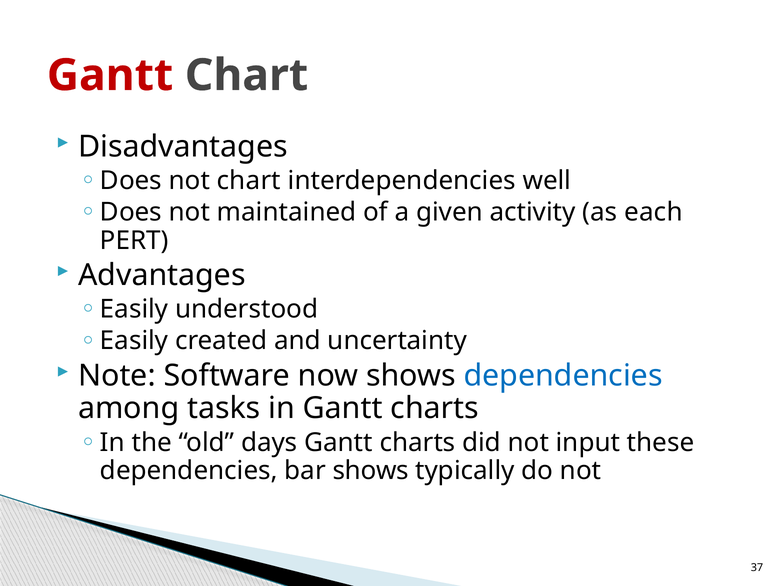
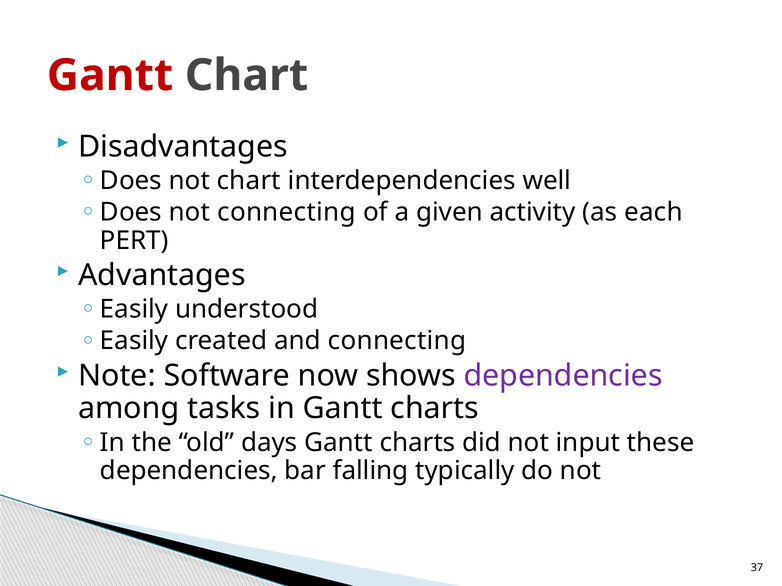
not maintained: maintained -> connecting
and uncertainty: uncertainty -> connecting
dependencies at (563, 376) colour: blue -> purple
bar shows: shows -> falling
